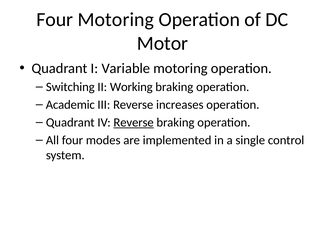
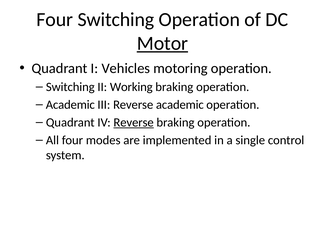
Four Motoring: Motoring -> Switching
Motor underline: none -> present
Variable: Variable -> Vehicles
Reverse increases: increases -> academic
